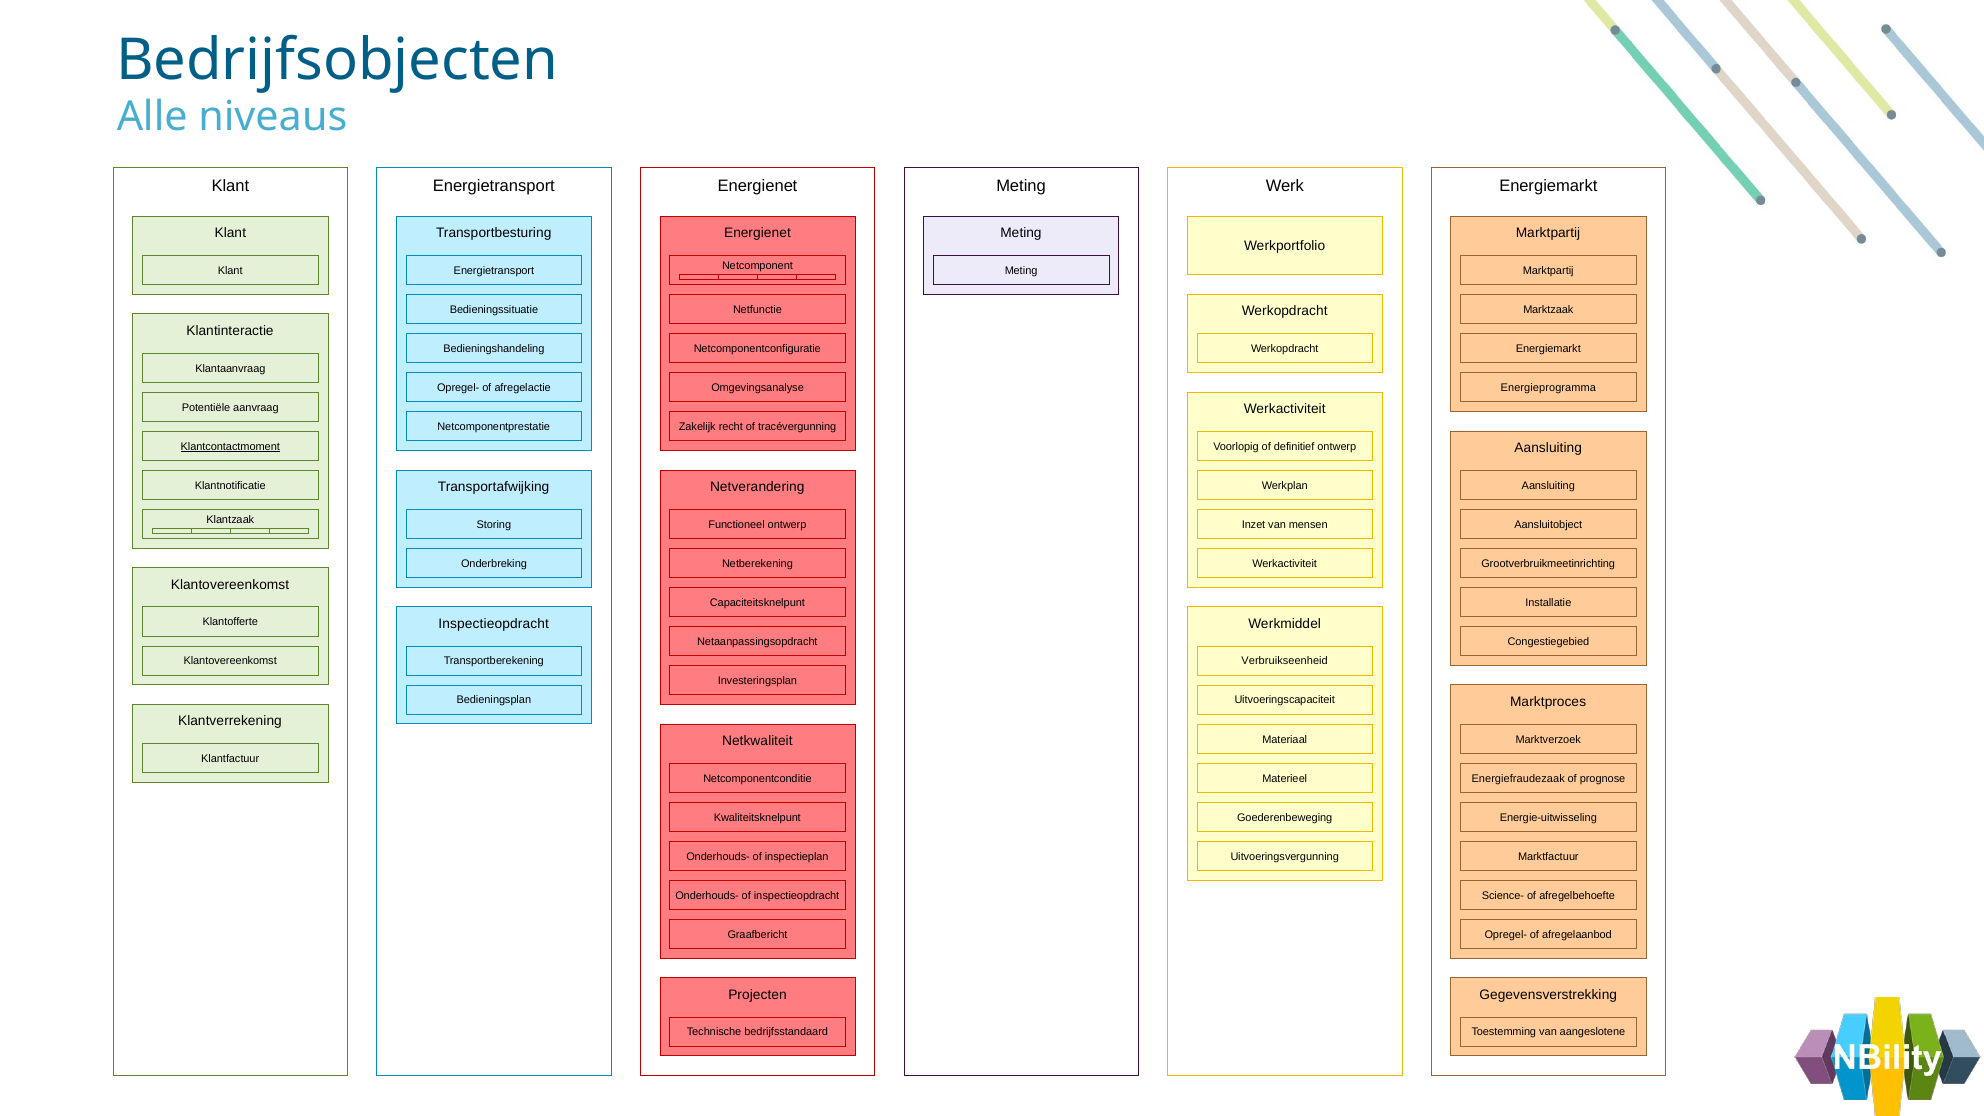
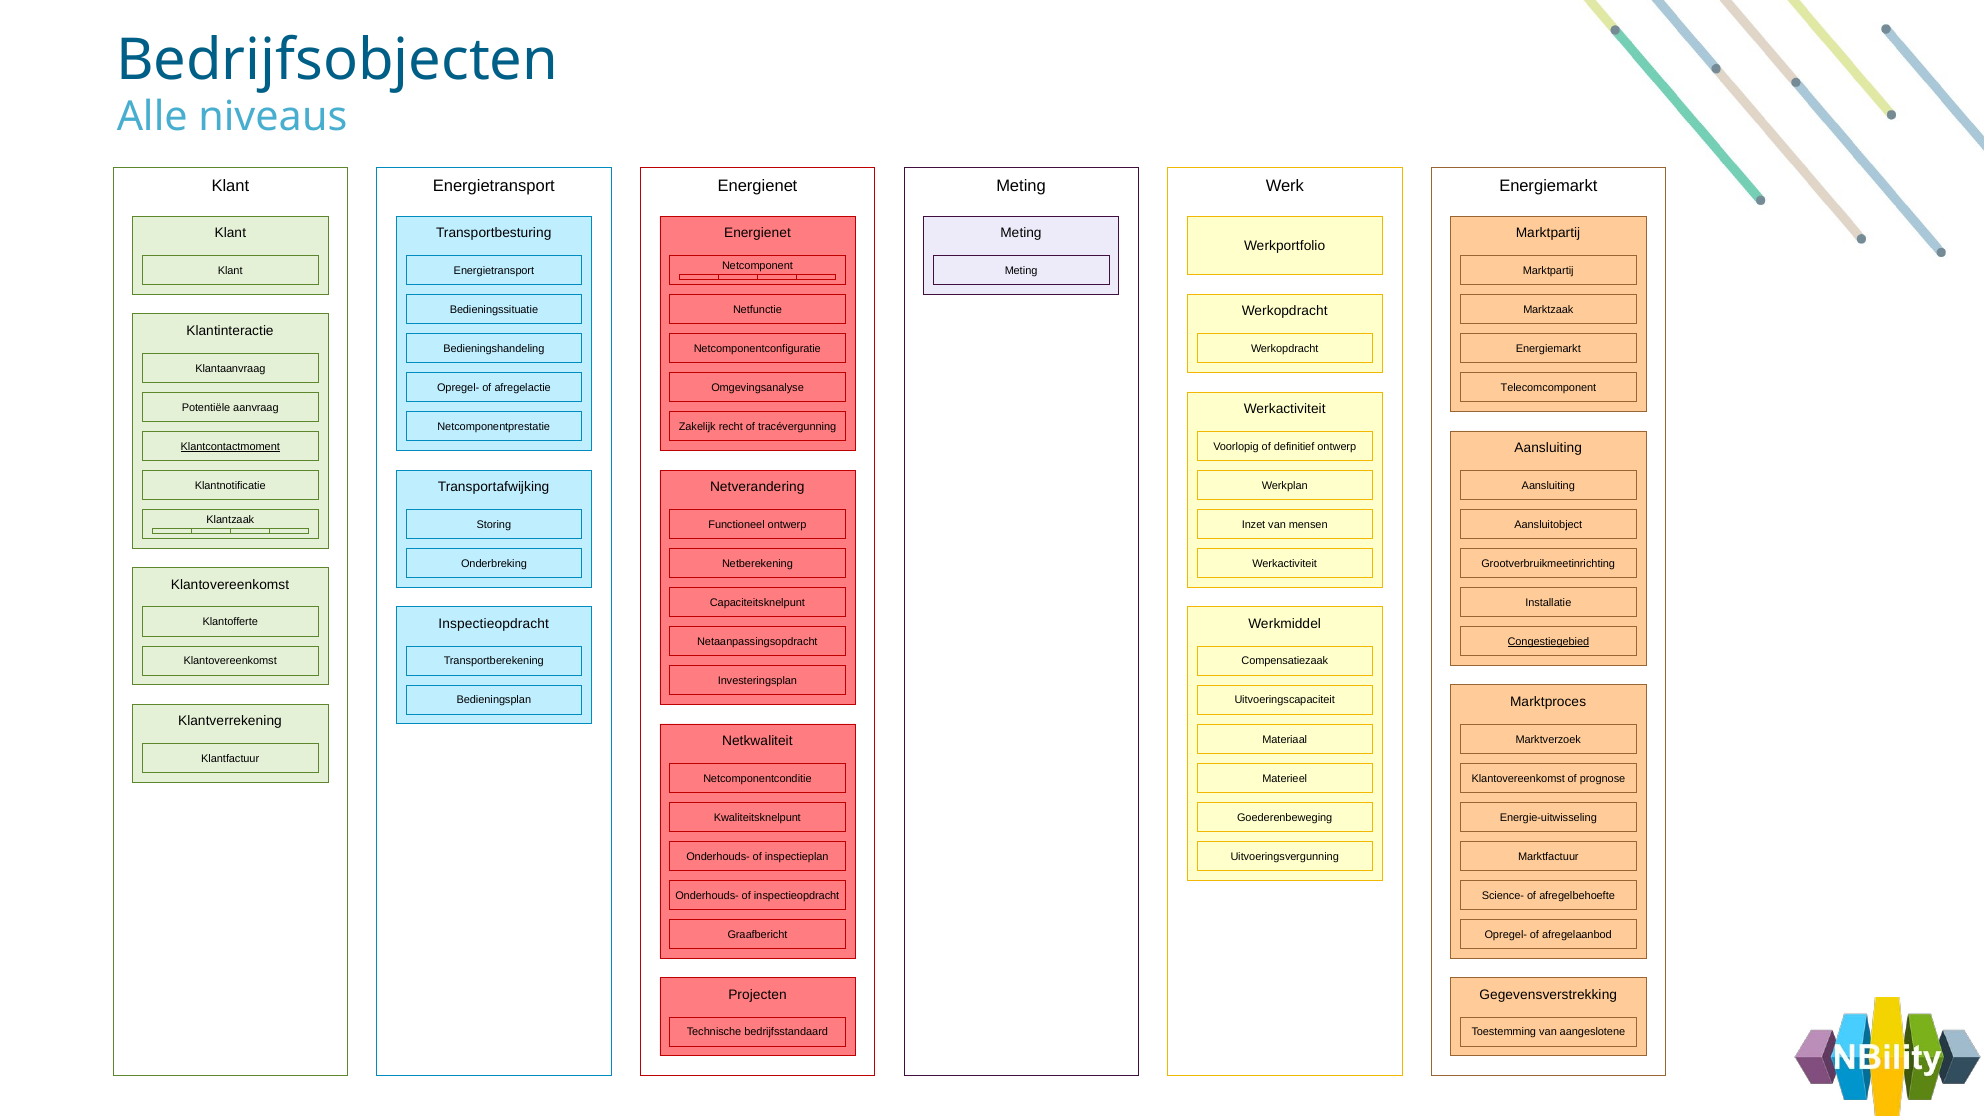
Energieprogramma: Energieprogramma -> Telecomcomponent
Congestiegebied underline: none -> present
Verbruikseenheid: Verbruikseenheid -> Compensatiezaak
Energiefraudezaak at (1518, 778): Energiefraudezaak -> Klantovereenkomst
